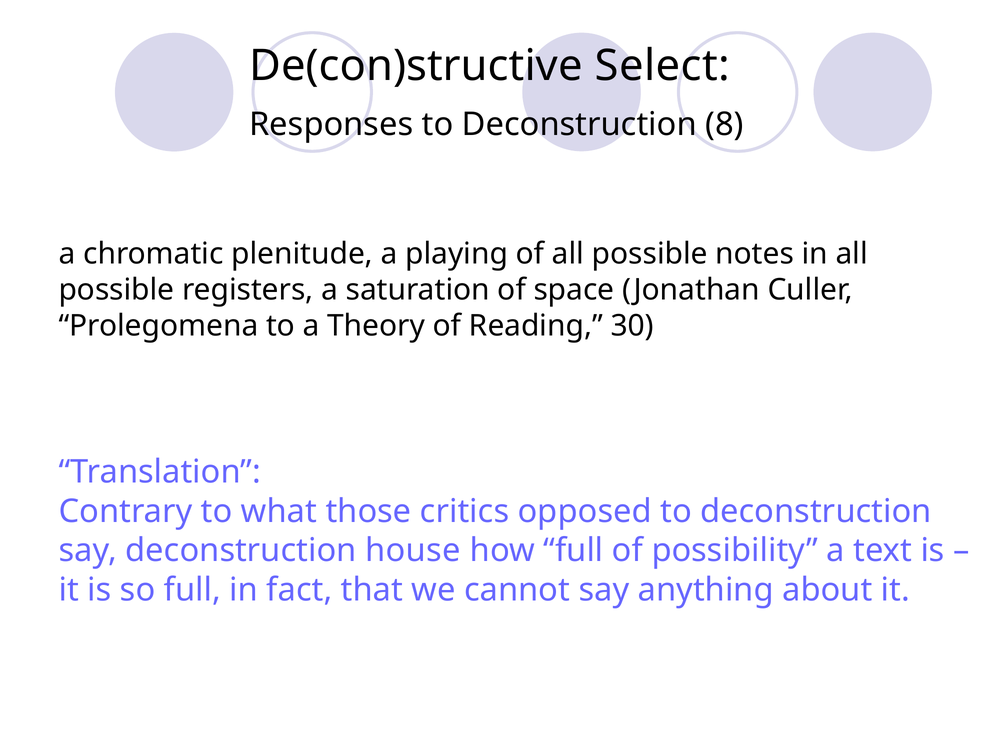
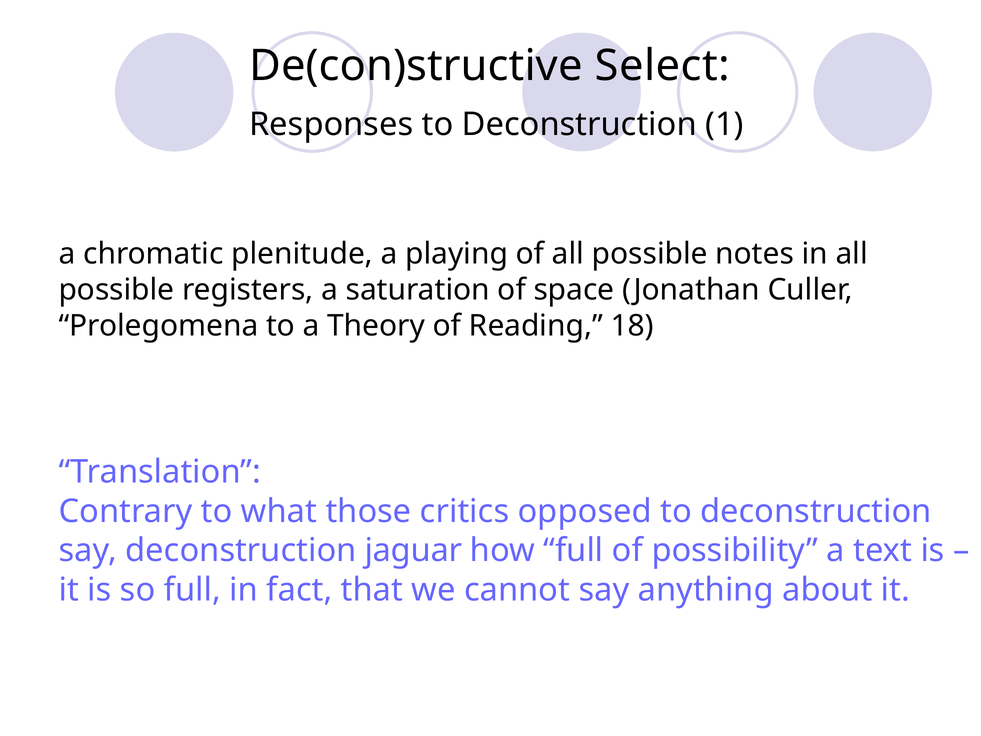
8: 8 -> 1
30: 30 -> 18
house: house -> jaguar
